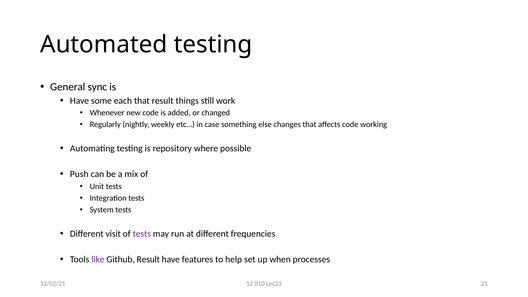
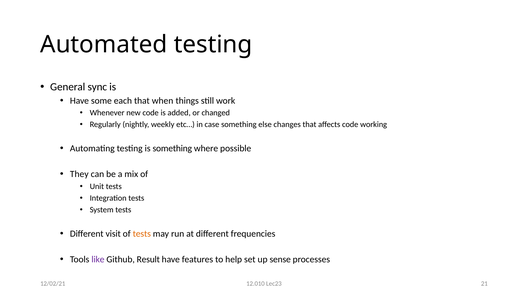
that result: result -> when
is repository: repository -> something
Push: Push -> They
tests at (142, 234) colour: purple -> orange
when: when -> sense
